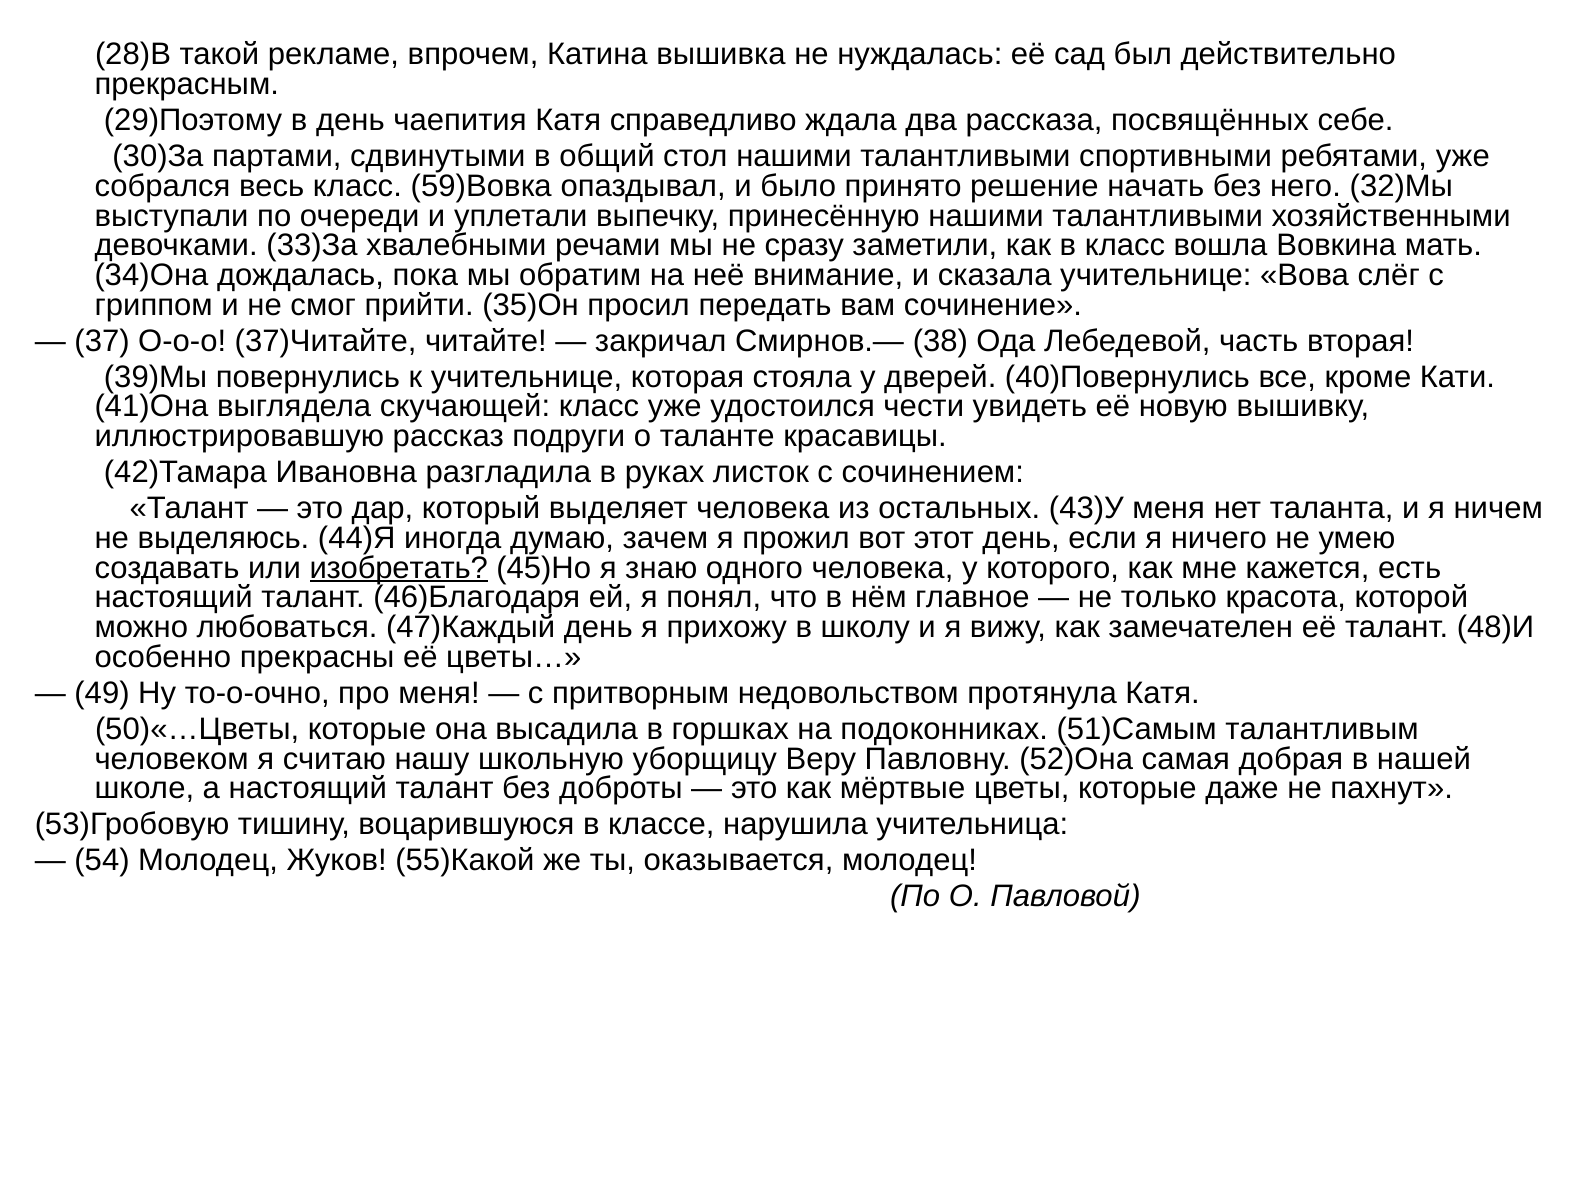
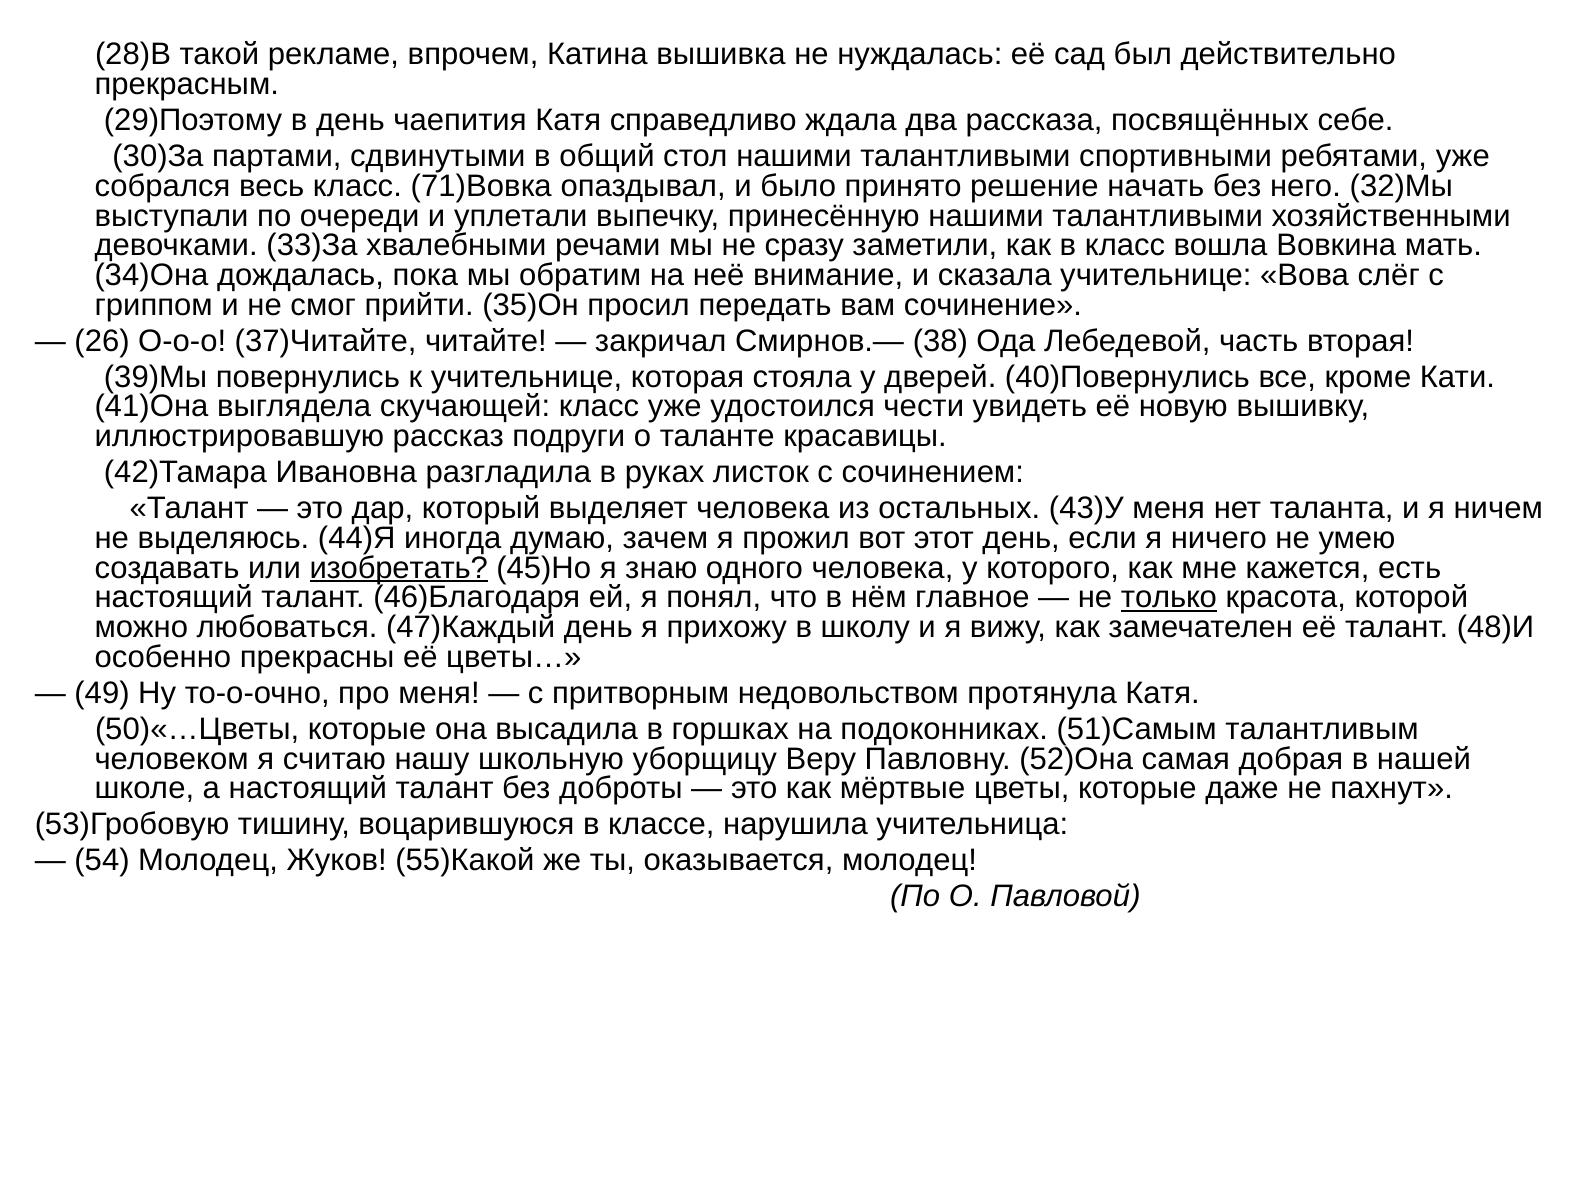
59)Вовка: 59)Вовка -> 71)Вовка
37: 37 -> 26
только underline: none -> present
